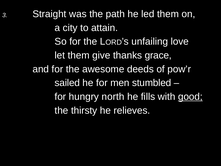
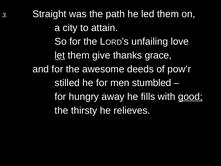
let underline: none -> present
sailed: sailed -> stilled
north: north -> away
